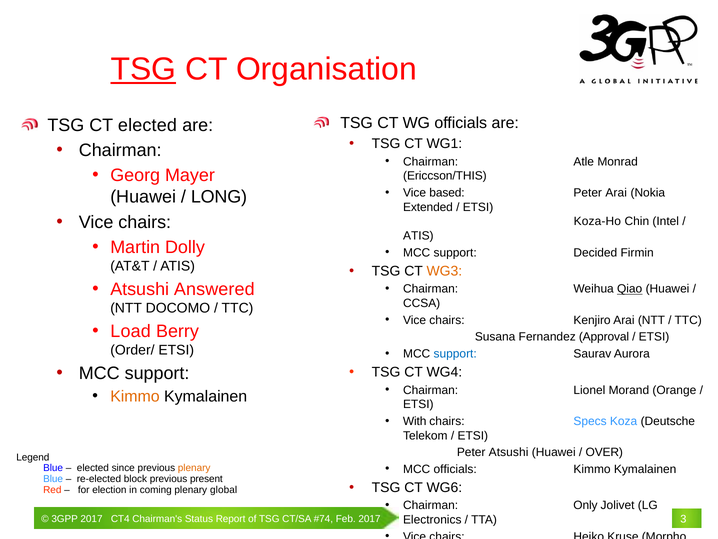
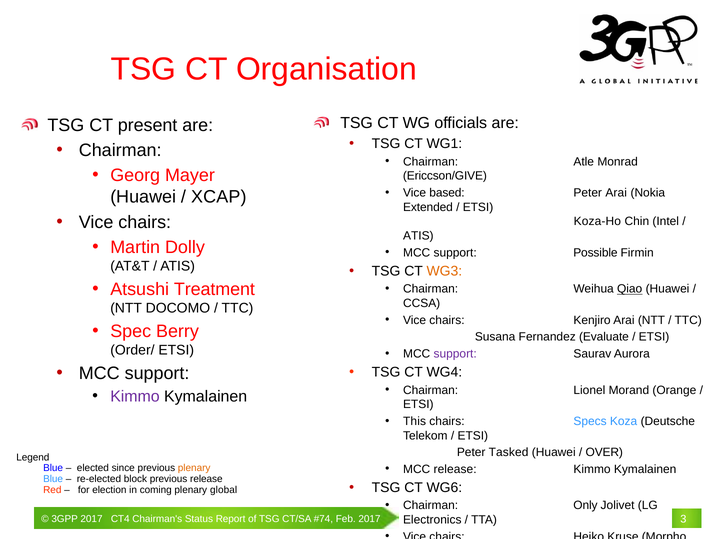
TSG at (143, 69) underline: present -> none
CT elected: elected -> present
Ericcson/THIS: Ericcson/THIS -> Ericcson/GIVE
LONG: LONG -> XCAP
Decided: Decided -> Possible
Answered: Answered -> Treatment
Load: Load -> Spec
Approval: Approval -> Evaluate
support at (455, 353) colour: blue -> purple
Kimmo at (135, 396) colour: orange -> purple
With: With -> This
Peter Atsushi: Atsushi -> Tasked
MCC officials: officials -> release
previous present: present -> release
